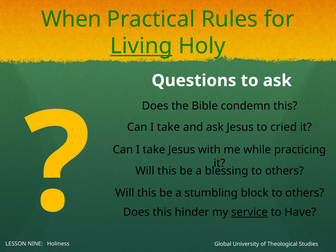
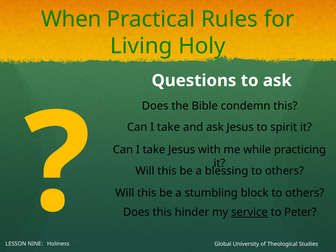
Living underline: present -> none
cried: cried -> spirit
Have: Have -> Peter
